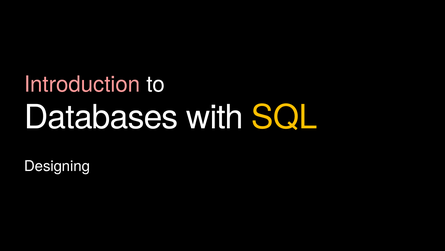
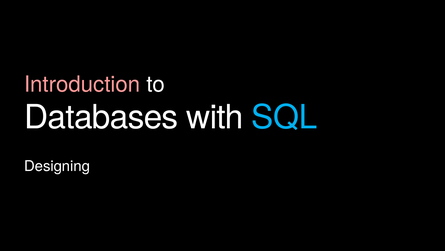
SQL colour: yellow -> light blue
